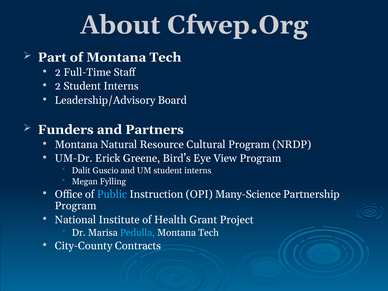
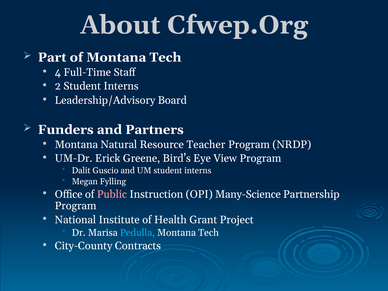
2 at (58, 72): 2 -> 4
Cultural: Cultural -> Teacher
Public colour: light blue -> pink
